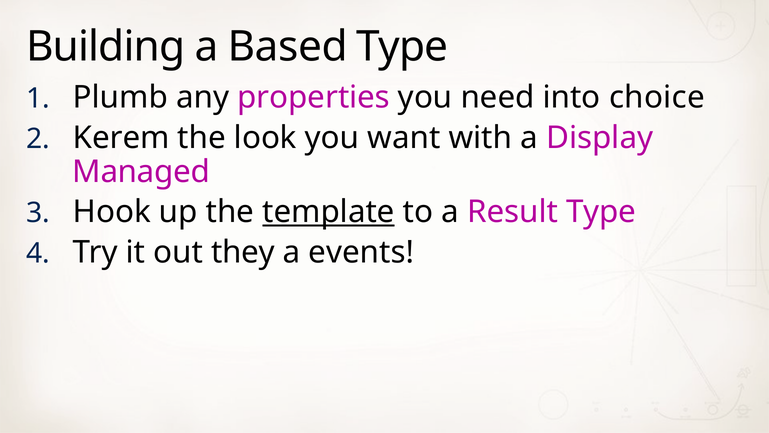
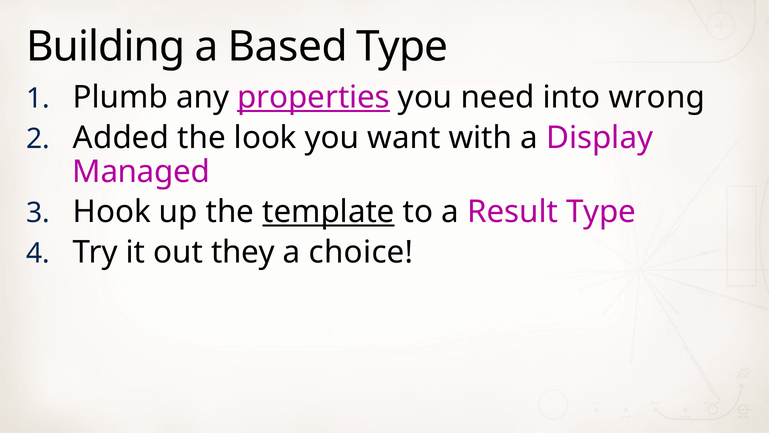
properties underline: none -> present
choice: choice -> wrong
Kerem: Kerem -> Added
events: events -> choice
